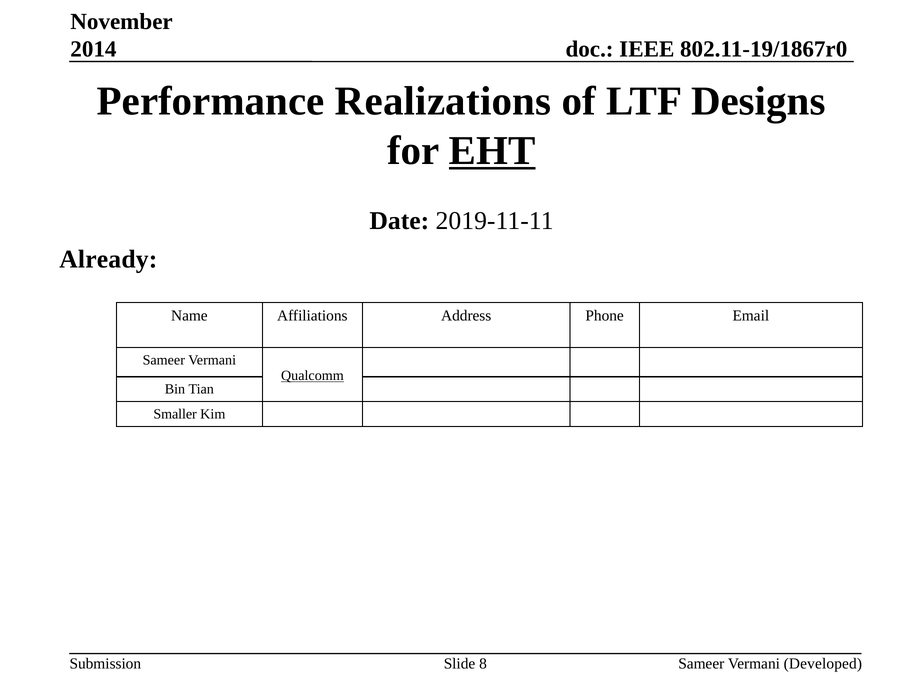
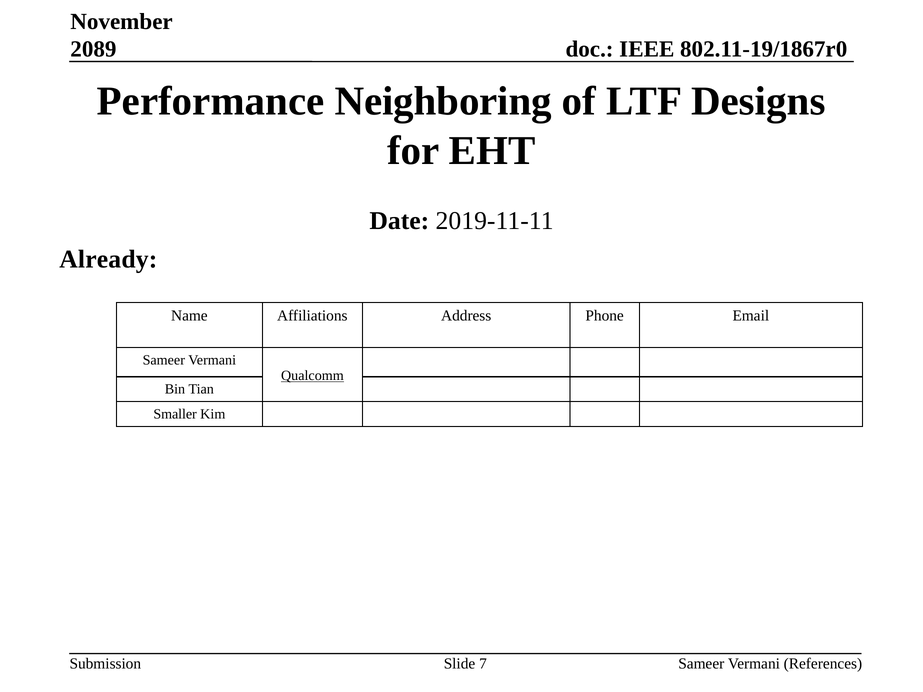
2014: 2014 -> 2089
Realizations: Realizations -> Neighboring
EHT underline: present -> none
Developed: Developed -> References
8: 8 -> 7
